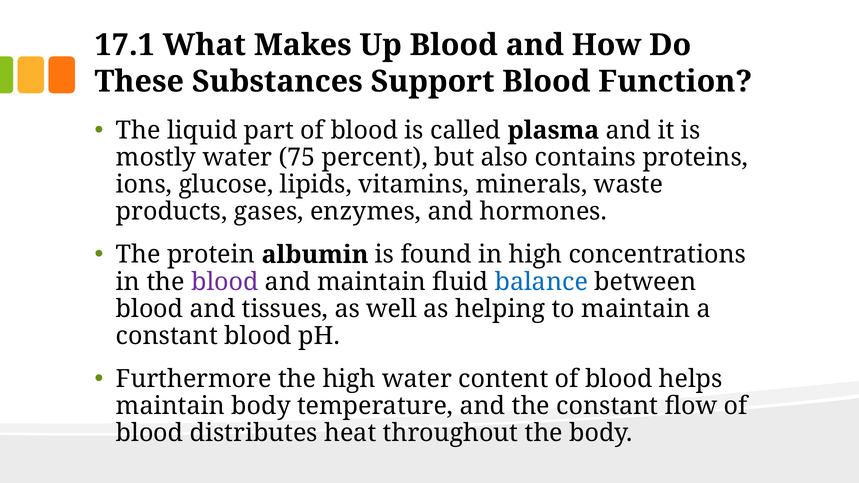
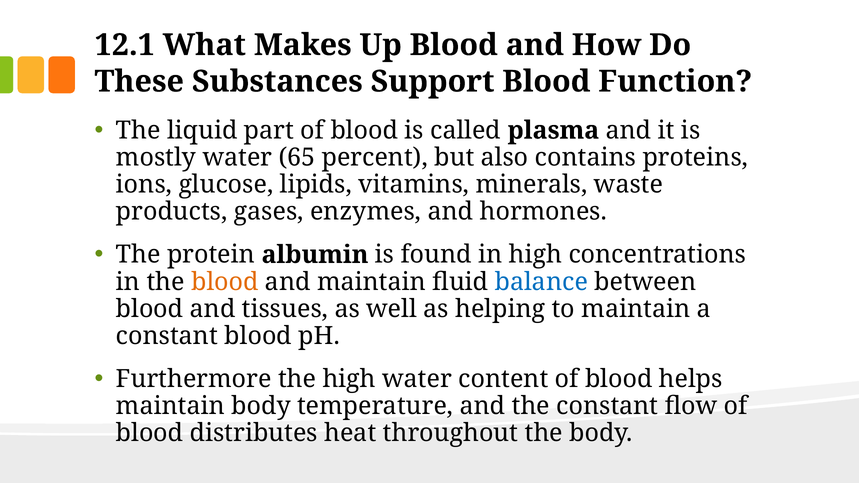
17.1: 17.1 -> 12.1
75: 75 -> 65
blood at (225, 282) colour: purple -> orange
